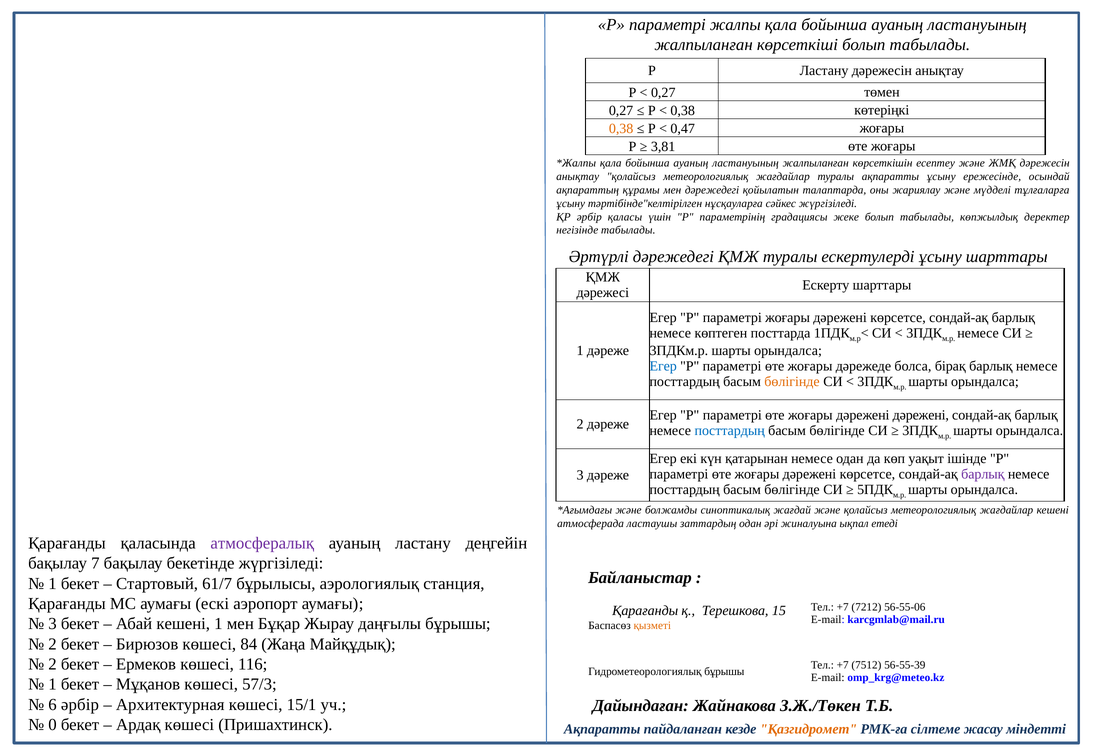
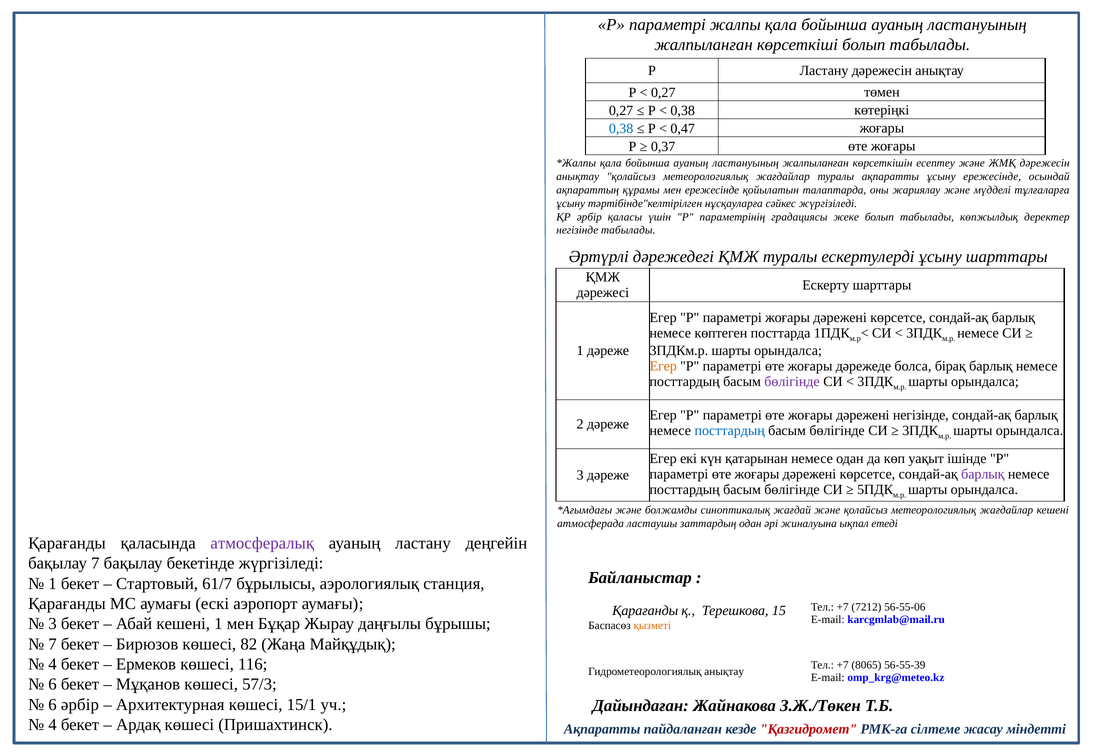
0,38 at (621, 129) colour: orange -> blue
3,81: 3,81 -> 0,37
мен дәрежедегі: дәрежедегі -> ережесінде
Егер at (663, 367) colour: blue -> orange
бөлігінде at (792, 382) colour: orange -> purple
дәрежені дәрежені: дәрежені -> негізінде
2 at (53, 645): 2 -> 7
84: 84 -> 82
2 at (53, 665): 2 -> 4
7512: 7512 -> 8065
Гидрометеорологиялық бұрышы: бұрышы -> анықтау
1 at (53, 685): 1 -> 6
0 at (53, 725): 0 -> 4
Қазгидромет colour: orange -> red
